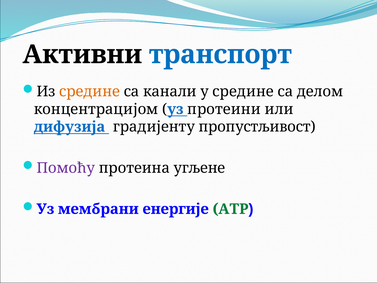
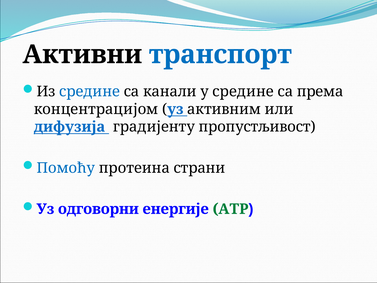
средине at (90, 91) colour: orange -> blue
делом: делом -> према
протеини: протеини -> активним
Помоћу colour: purple -> blue
угљене: угљене -> страни
мембрани: мембрани -> одговорни
